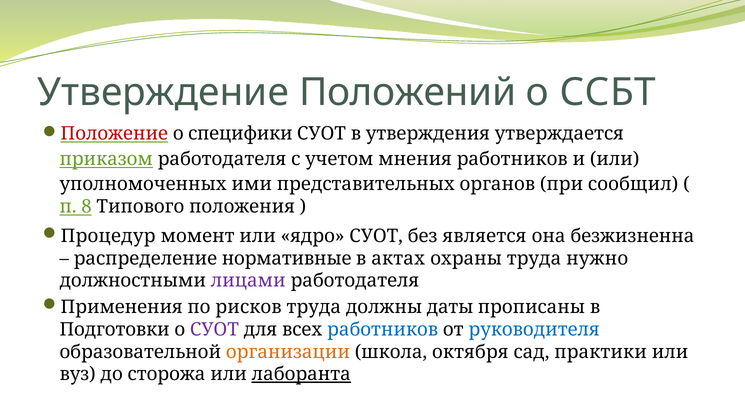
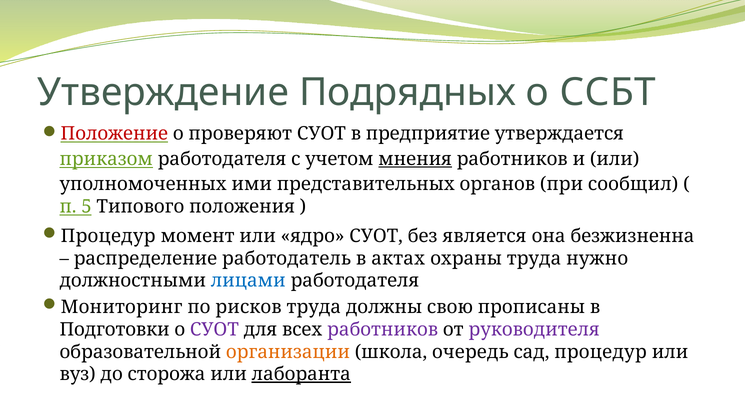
Положений: Положений -> Подрядных
специфики: специфики -> проверяют
утверждения: утверждения -> предприятие
мнения underline: none -> present
8: 8 -> 5
нормативные: нормативные -> работодатель
лицами colour: purple -> blue
Применения: Применения -> Мониторинг
даты: даты -> свою
работников at (383, 330) colour: blue -> purple
руководителя colour: blue -> purple
октября: октября -> очередь
сад практики: практики -> процедур
